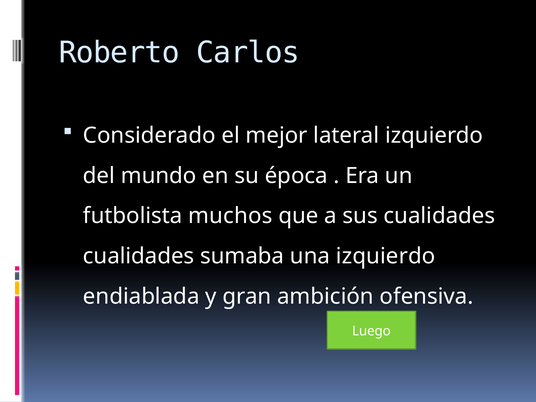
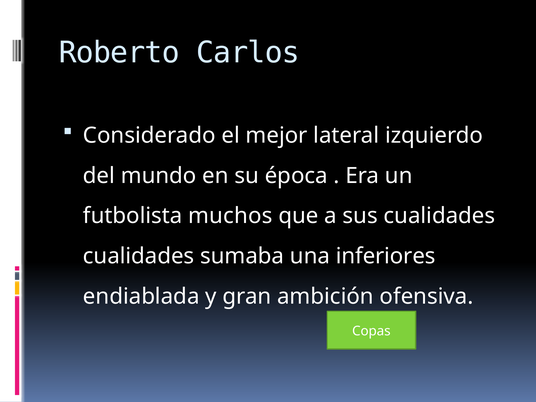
una izquierdo: izquierdo -> inferiores
Luego: Luego -> Copas
